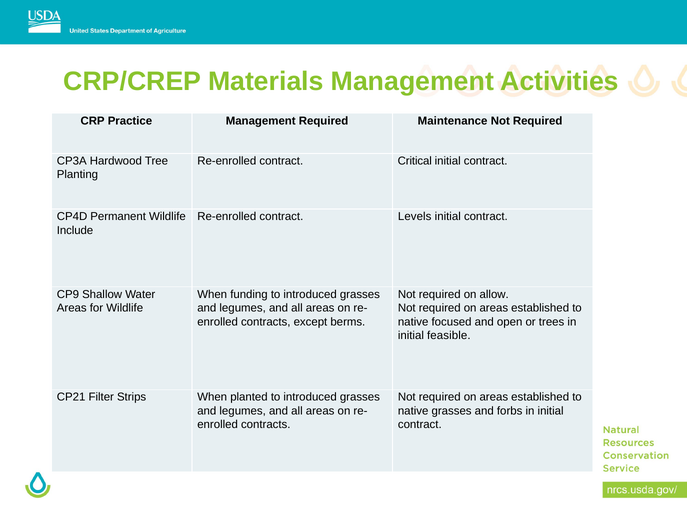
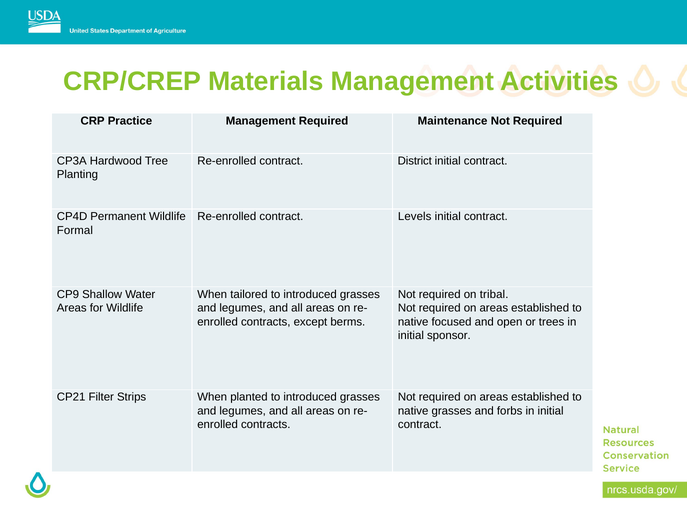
Critical: Critical -> District
Include: Include -> Formal
funding: funding -> tailored
allow: allow -> tribal
feasible: feasible -> sponsor
